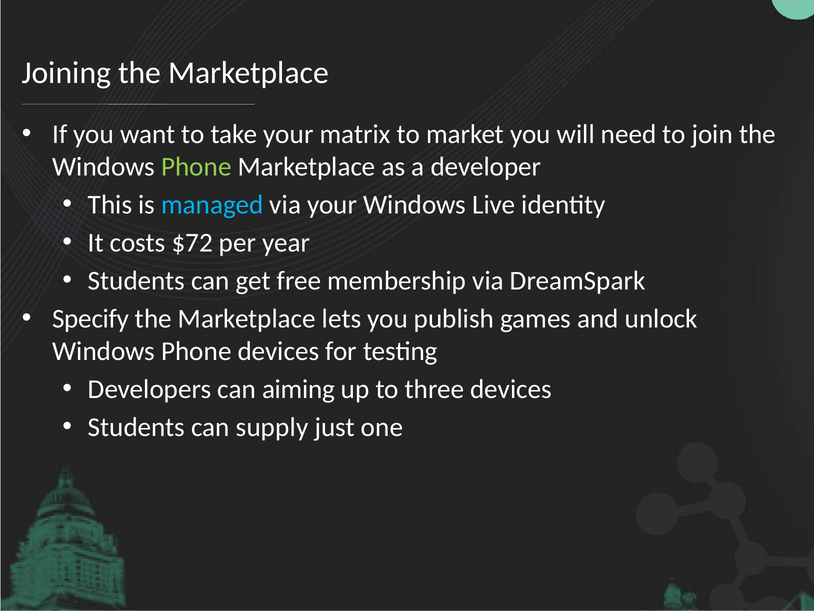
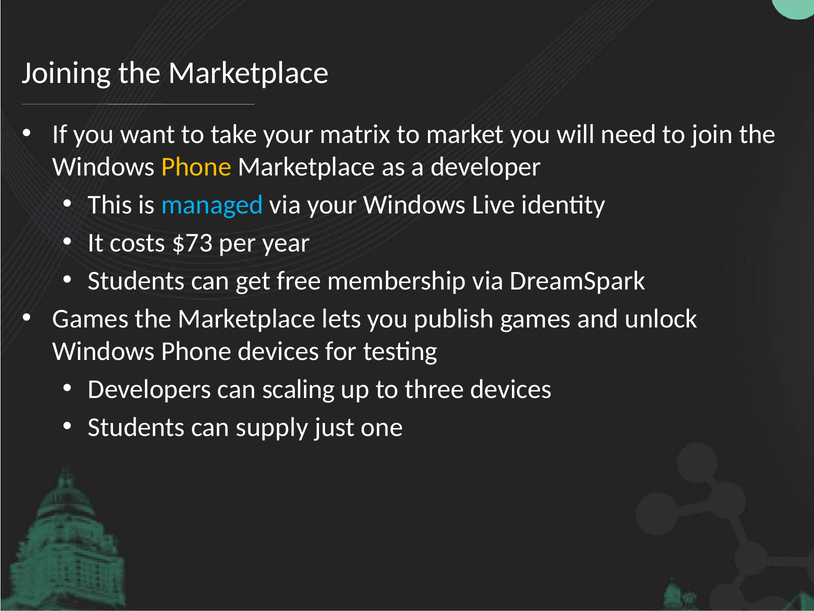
Phone at (196, 167) colour: light green -> yellow
$72: $72 -> $73
Specify at (91, 319): Specify -> Games
aiming: aiming -> scaling
